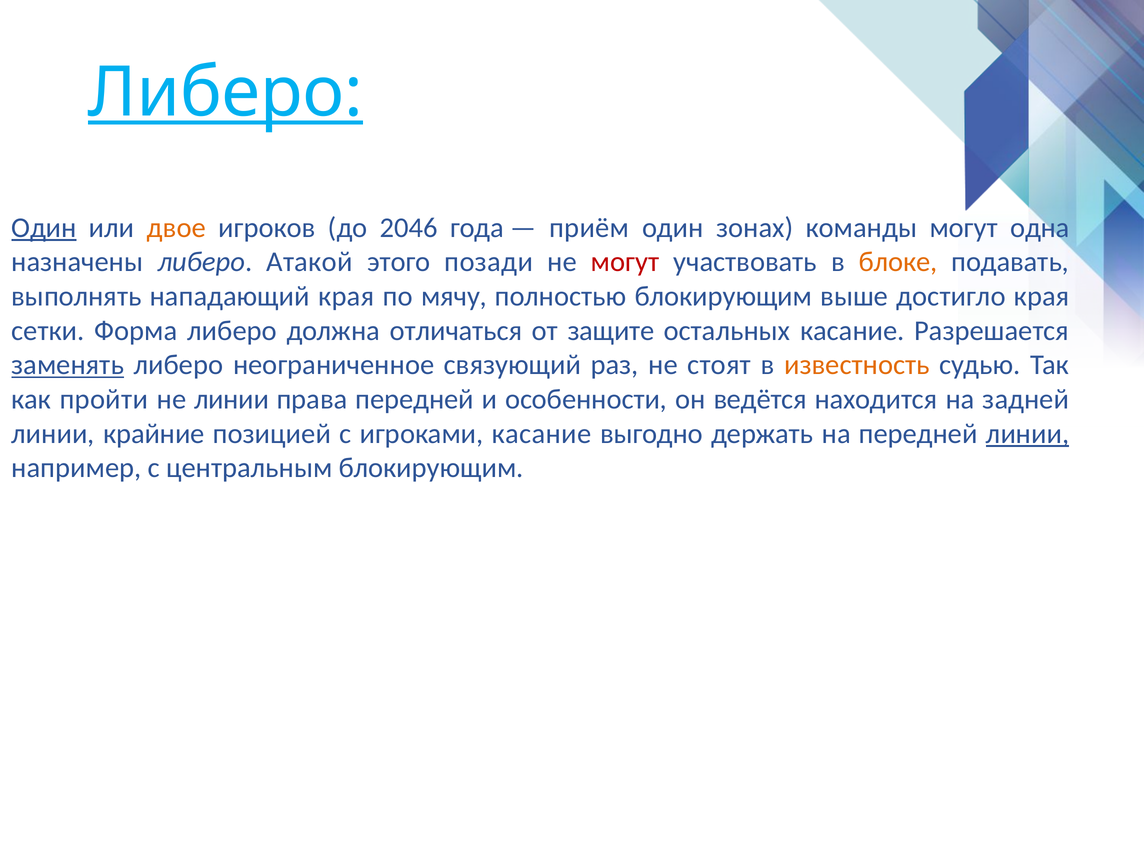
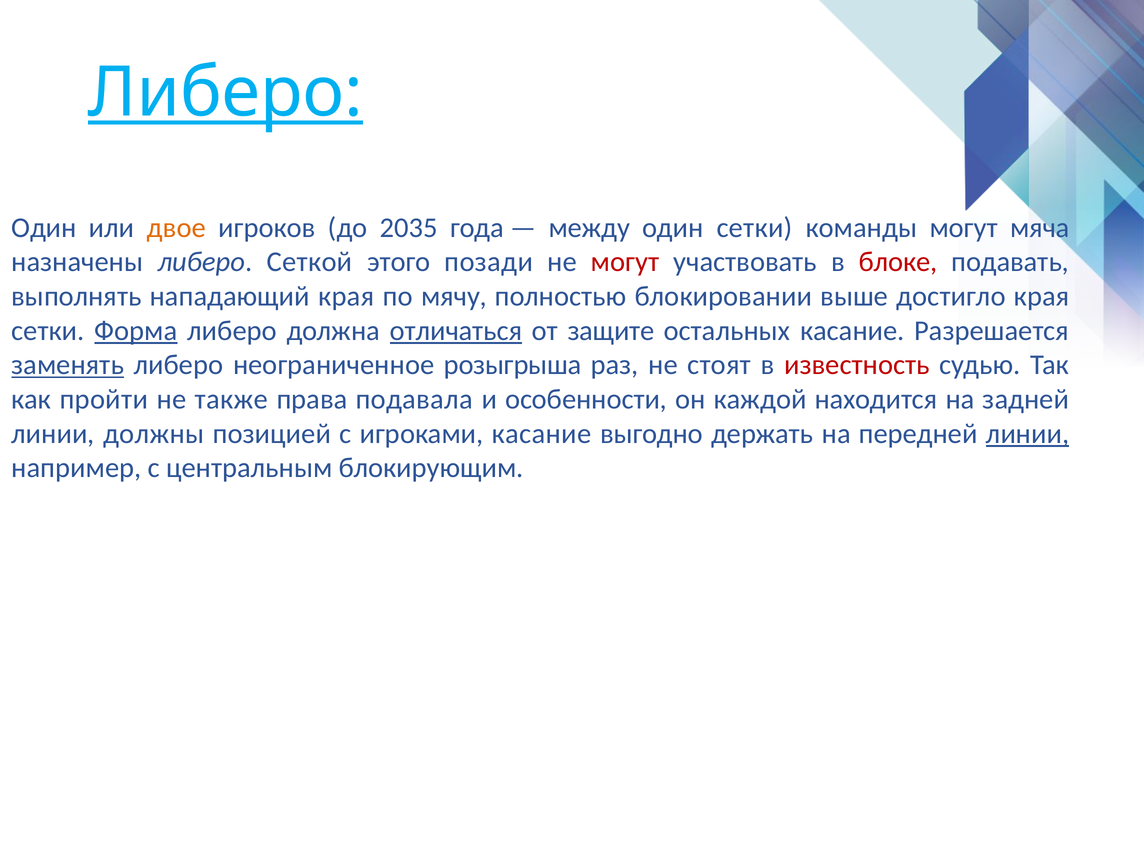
Один at (44, 228) underline: present -> none
2046: 2046 -> 2035
приём: приём -> между
один зонах: зонах -> сетки
одна: одна -> мяча
Атакой: Атакой -> Сеткой
блоке colour: orange -> red
полностью блокирующим: блокирующим -> блокировании
Форма underline: none -> present
отличаться underline: none -> present
связующий: связующий -> розыгрыша
известность colour: orange -> red
не линии: линии -> также
права передней: передней -> подавала
ведётся: ведётся -> каждой
крайние: крайние -> должны
